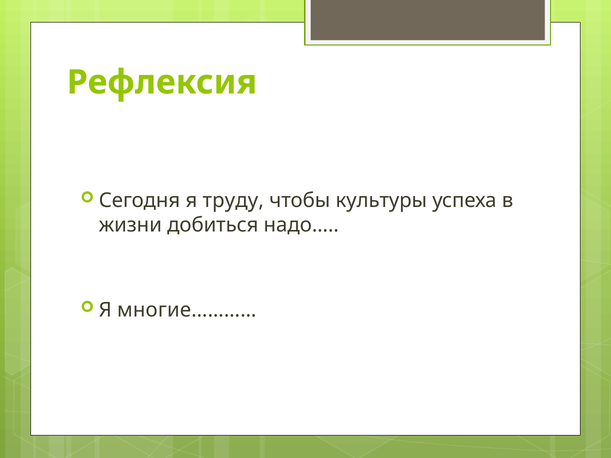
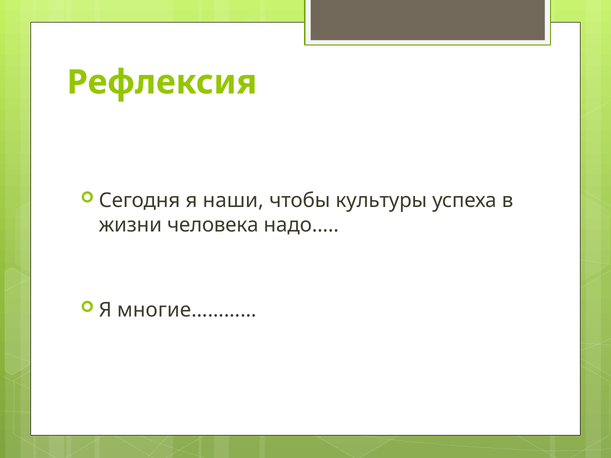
труду: труду -> наши
добиться: добиться -> человека
